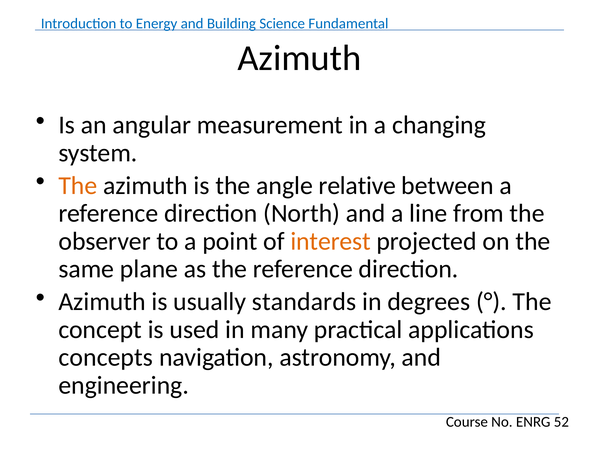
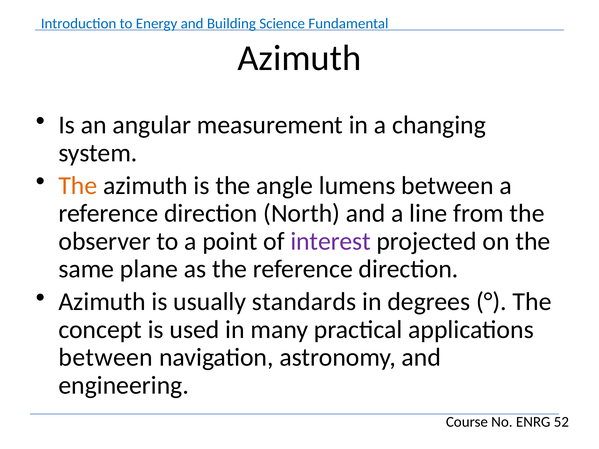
relative: relative -> lumens
interest colour: orange -> purple
concepts at (106, 358): concepts -> between
